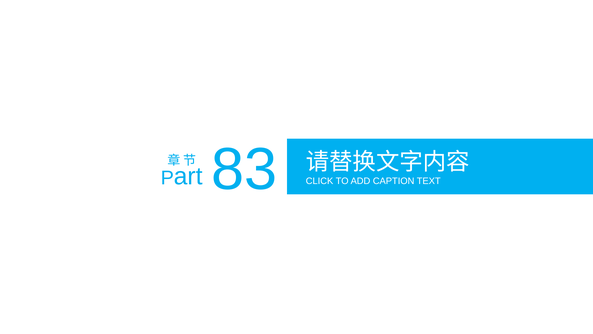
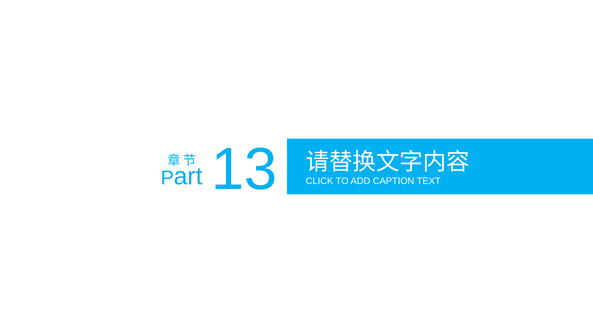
83: 83 -> 13
